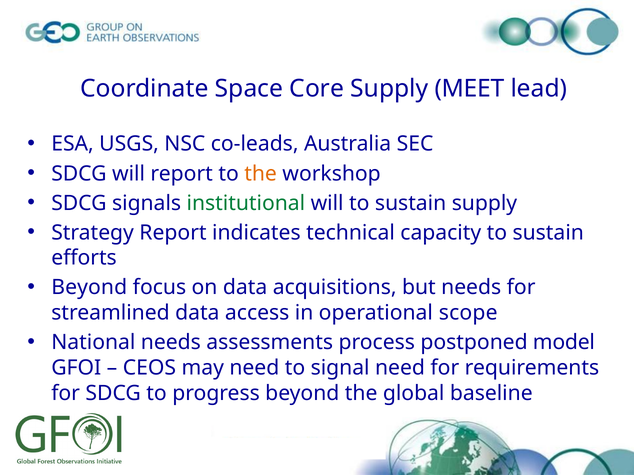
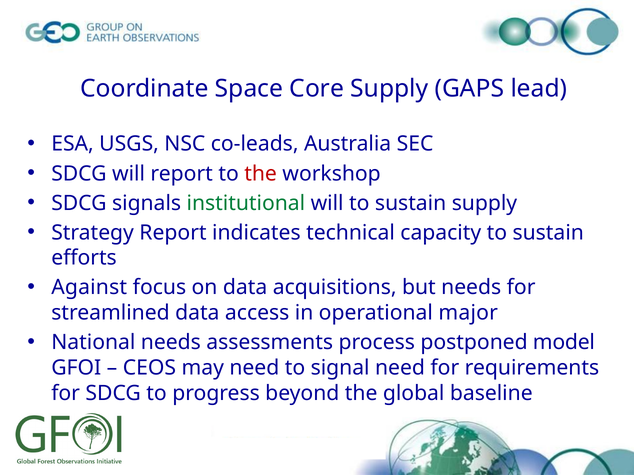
MEET: MEET -> GAPS
the at (261, 174) colour: orange -> red
Beyond at (89, 288): Beyond -> Against
scope: scope -> major
